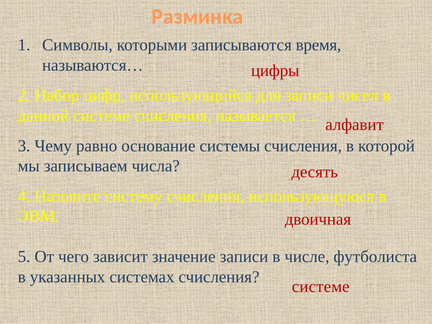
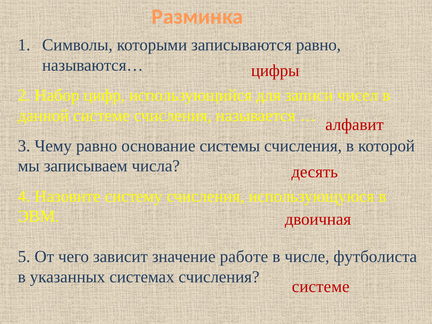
записываются время: время -> равно
значение записи: записи -> работе
